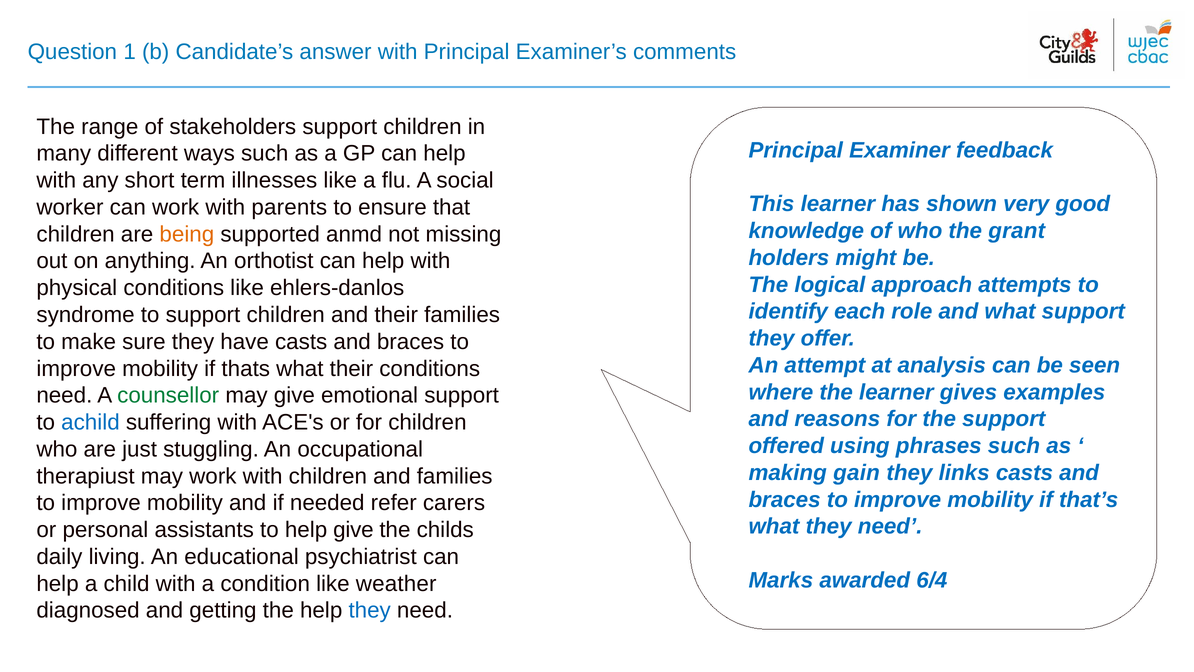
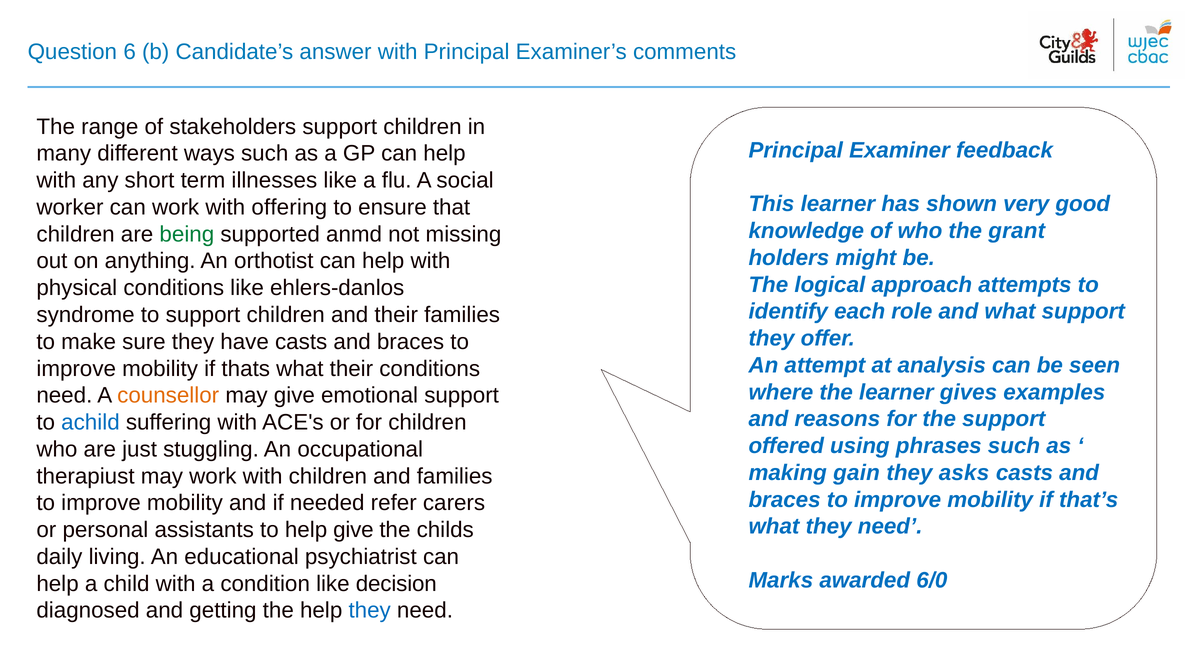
1: 1 -> 6
parents: parents -> offering
being colour: orange -> green
counsellor colour: green -> orange
links: links -> asks
6/4: 6/4 -> 6/0
weather: weather -> decision
